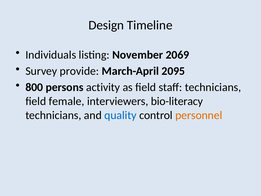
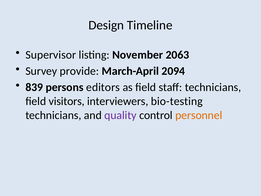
Individuals: Individuals -> Supervisor
2069: 2069 -> 2063
2095: 2095 -> 2094
800: 800 -> 839
activity: activity -> editors
female: female -> visitors
bio-literacy: bio-literacy -> bio-testing
quality colour: blue -> purple
